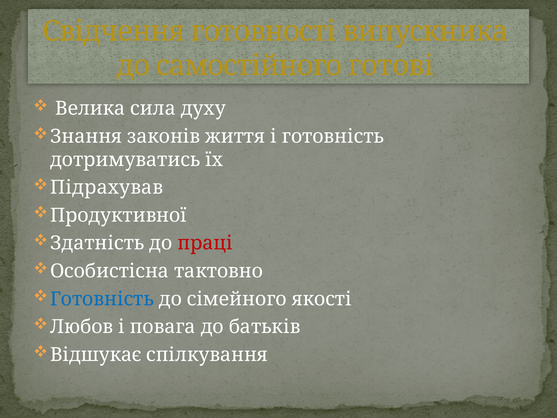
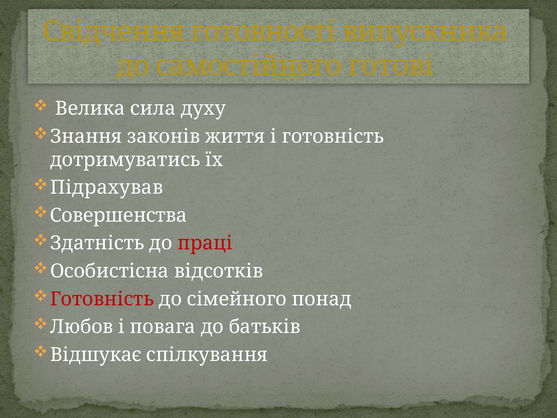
Продуктивної: Продуктивної -> Совершенства
тактовно: тактовно -> відсотків
Готовність at (102, 299) colour: blue -> red
якості: якості -> понад
